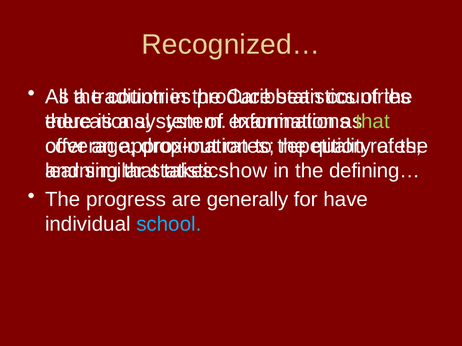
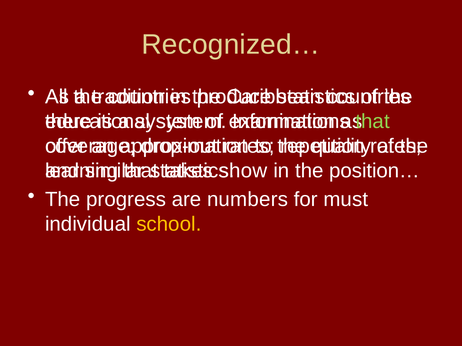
defining…: defining… -> position…
generally: generally -> numbers
have: have -> must
school colour: light blue -> yellow
